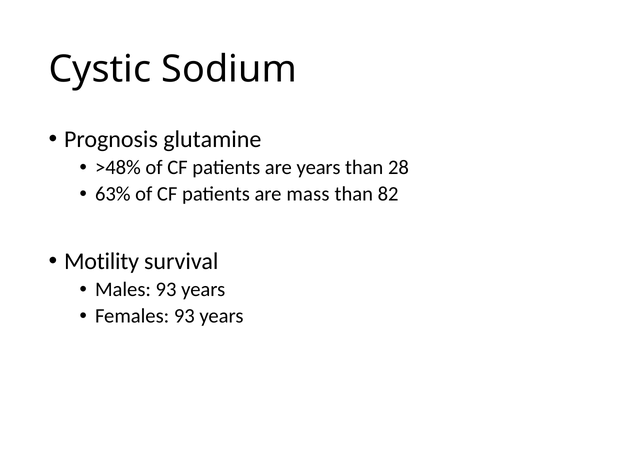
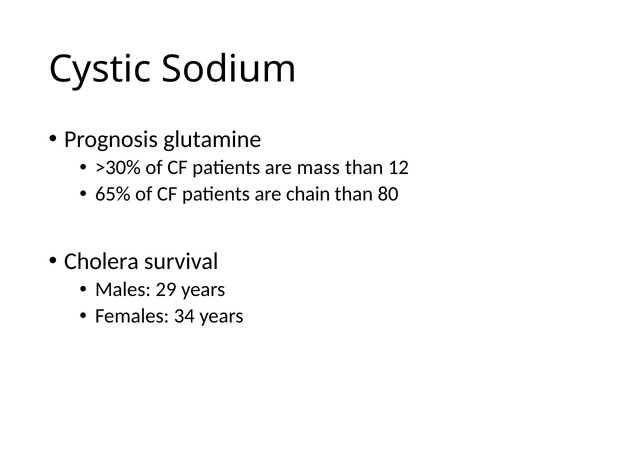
>48%: >48% -> >30%
are years: years -> mass
28: 28 -> 12
63%: 63% -> 65%
mass: mass -> chain
82: 82 -> 80
Motility: Motility -> Cholera
Males 93: 93 -> 29
Females 93: 93 -> 34
